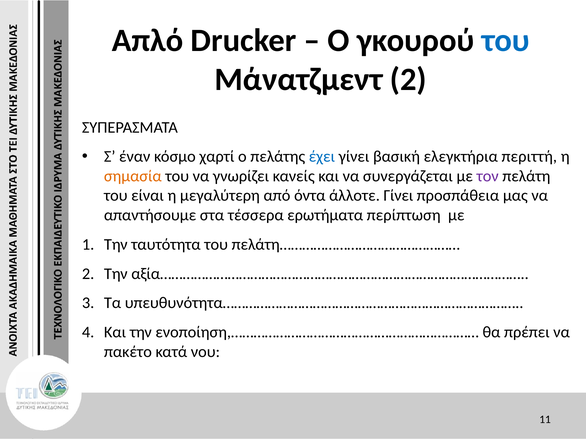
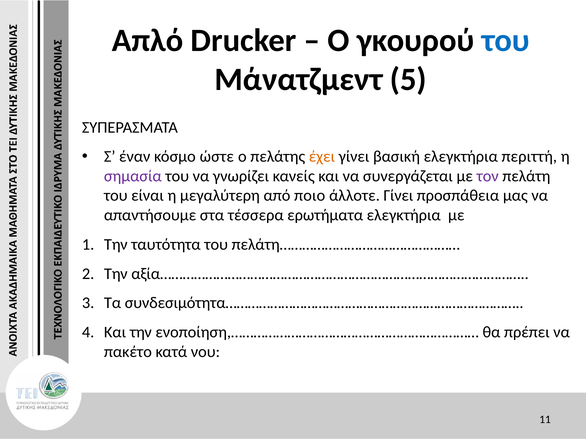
Μάνατζμεντ 2: 2 -> 5
χαρτί: χαρτί -> ώστε
έχει colour: blue -> orange
σημασία colour: orange -> purple
όντα: όντα -> ποιο
ερωτήματα περίπτωση: περίπτωση -> ελεγκτήρια
υπευθυνότητα……………………………………………………………………: υπευθυνότητα…………………………………………………………………… -> συνδεσιμότητα……………………………………………………………………
